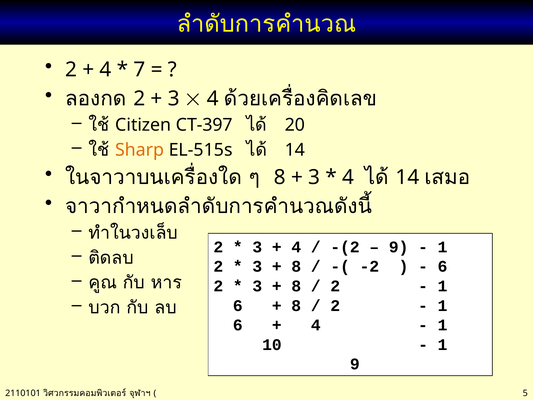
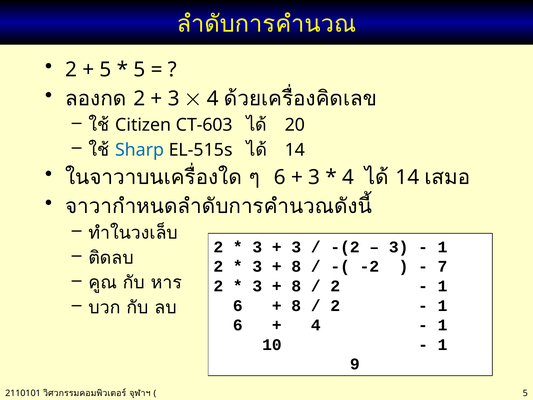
4 at (106, 69): 4 -> 5
7 at (140, 69): 7 -> 5
CT-397: CT-397 -> CT-603
Sharp colour: orange -> blue
8 at (280, 177): 8 -> 6
4 at (296, 247): 4 -> 3
9 at (399, 247): 9 -> 3
6 at (442, 266): 6 -> 7
